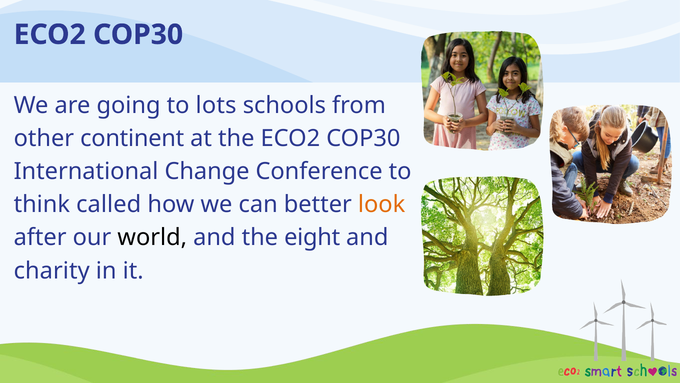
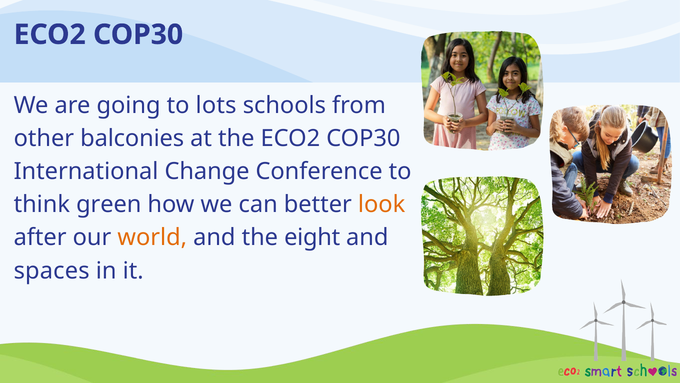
continent: continent -> balconies
called: called -> green
world colour: black -> orange
charity: charity -> spaces
